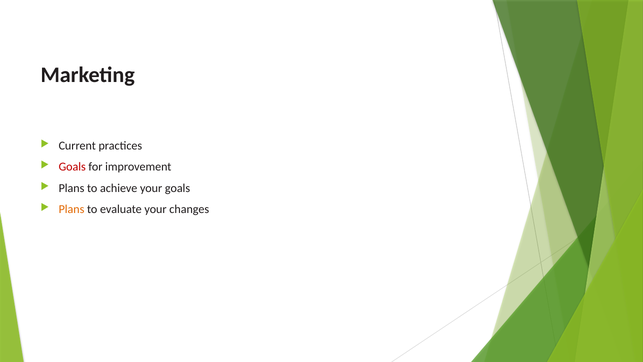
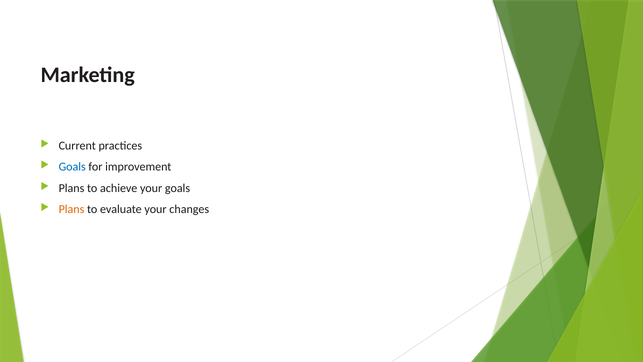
Goals at (72, 167) colour: red -> blue
